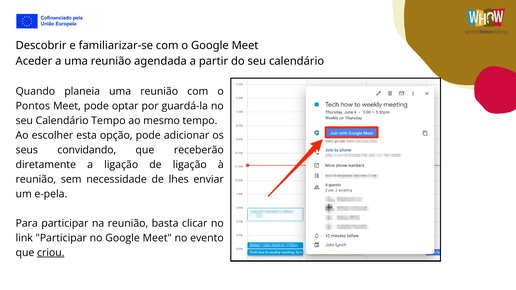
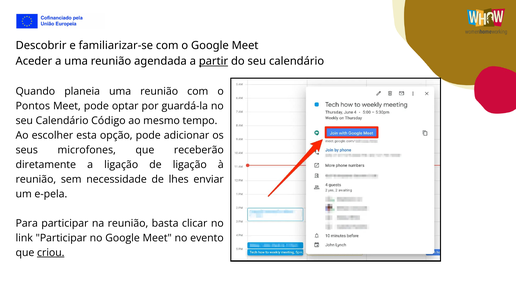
partir underline: none -> present
Calendário Tempo: Tempo -> Código
convidando: convidando -> microfones
